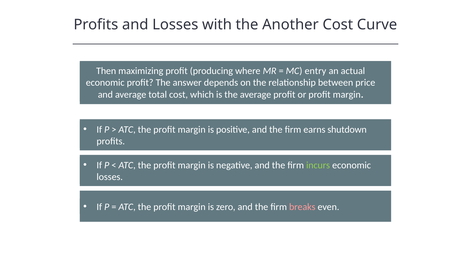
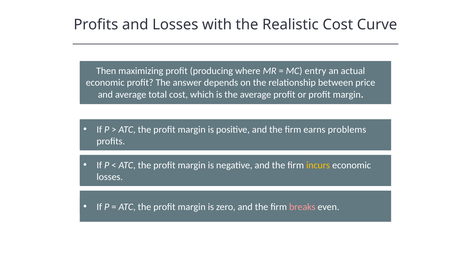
Another: Another -> Realistic
shutdown: shutdown -> problems
incurs colour: light green -> yellow
